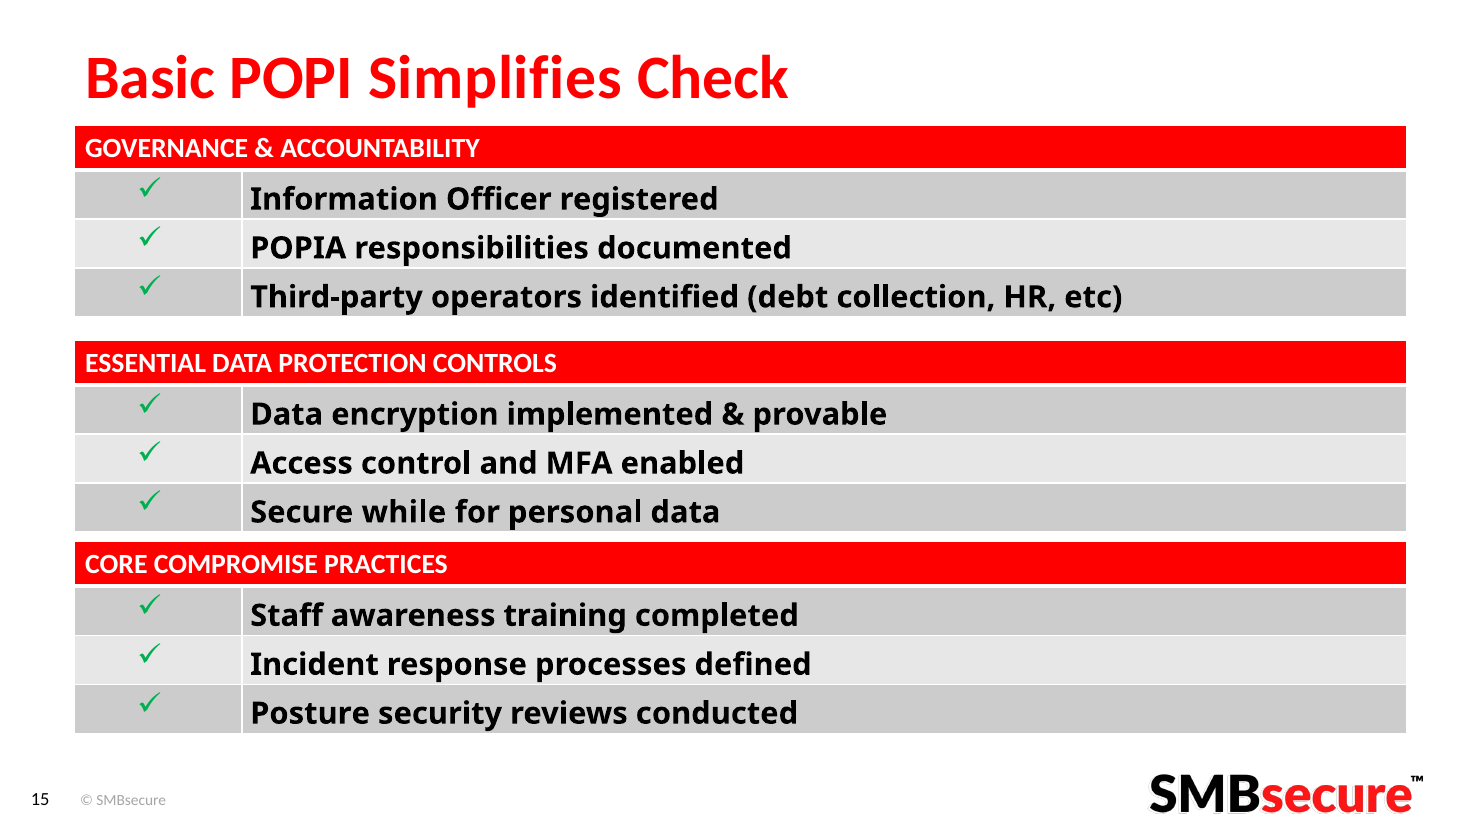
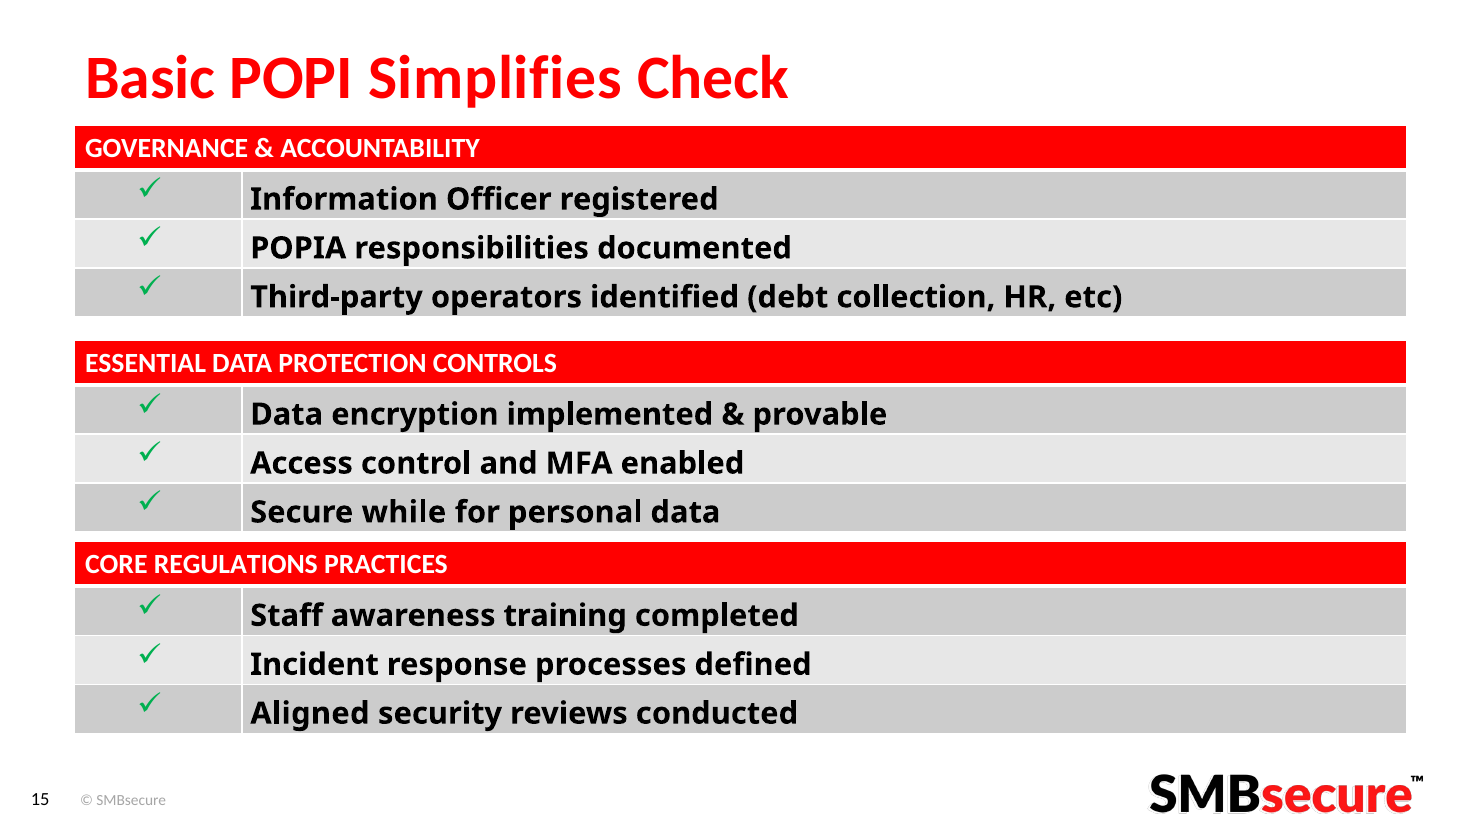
COMPROMISE: COMPROMISE -> REGULATIONS
Posture: Posture -> Aligned
